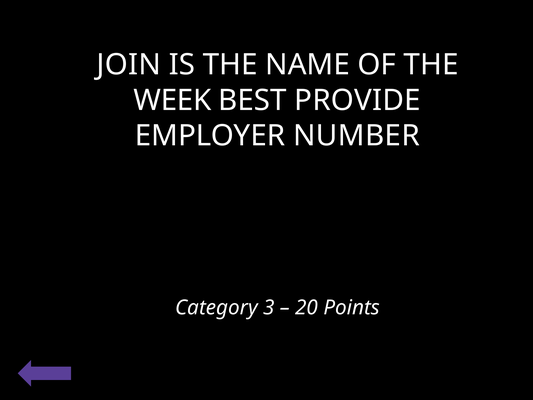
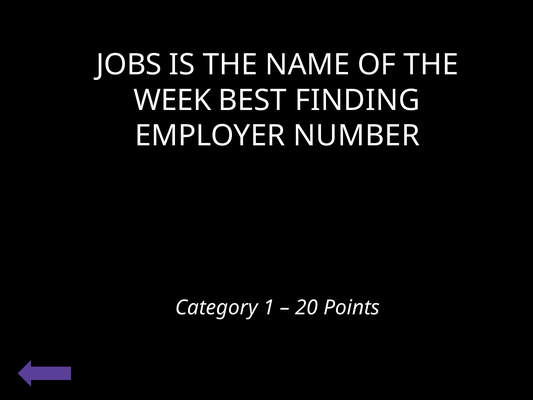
JOIN: JOIN -> JOBS
PROVIDE: PROVIDE -> FINDING
3: 3 -> 1
